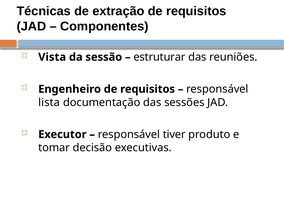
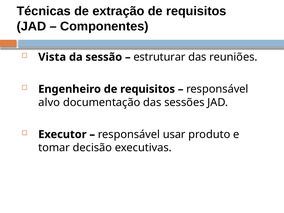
lista: lista -> alvo
tiver: tiver -> usar
